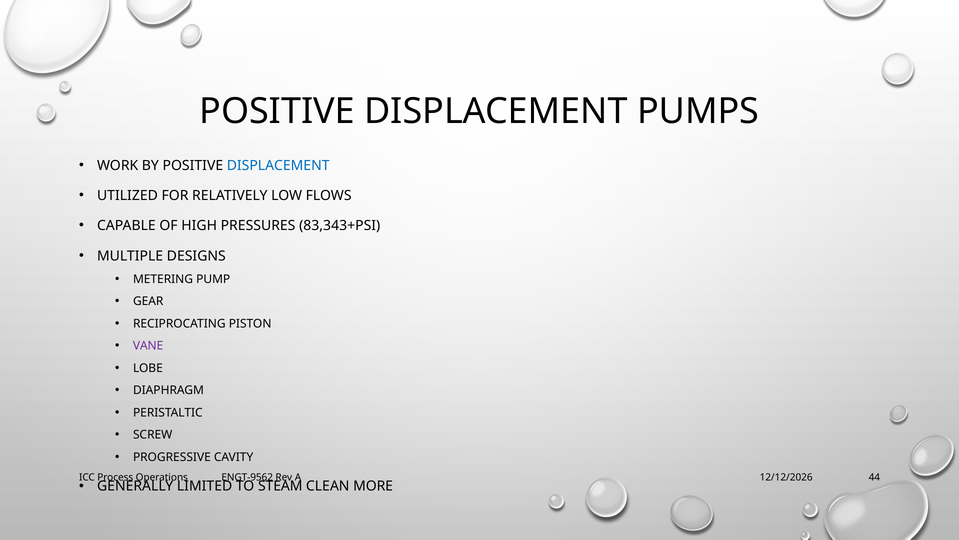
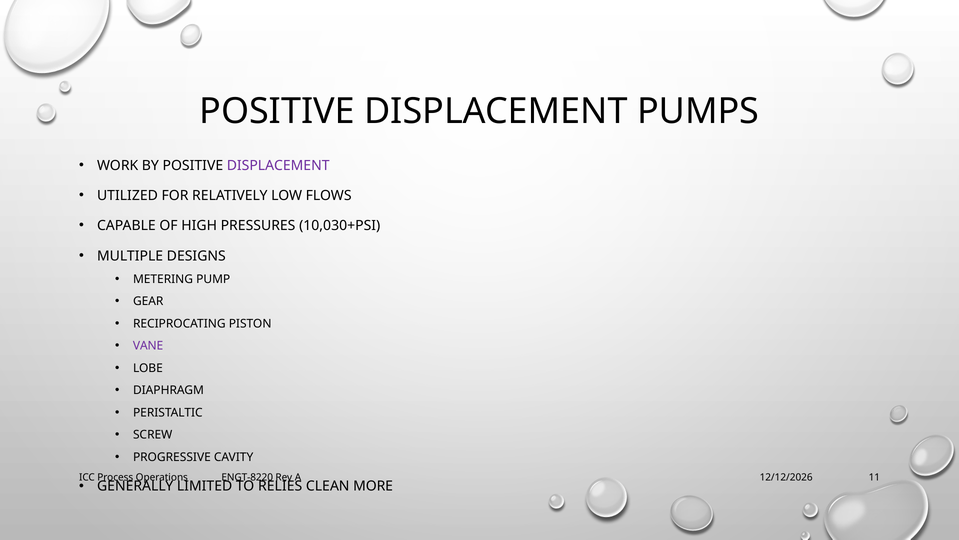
DISPLACEMENT at (278, 165) colour: blue -> purple
83,343+PSI: 83,343+PSI -> 10,030+PSI
ENGT-9562: ENGT-9562 -> ENGT-8220
44: 44 -> 11
STEAM: STEAM -> RELIES
